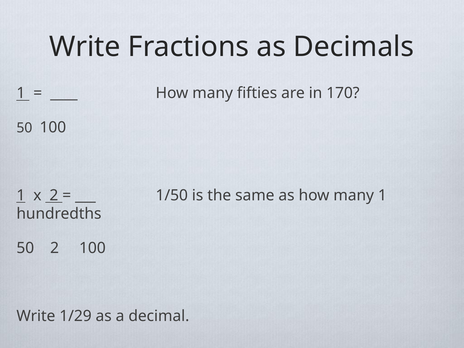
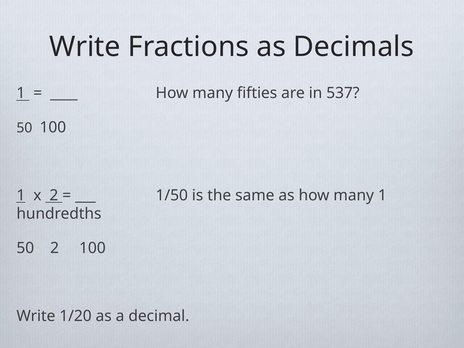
170: 170 -> 537
1/29: 1/29 -> 1/20
